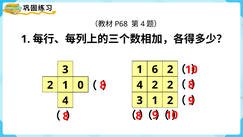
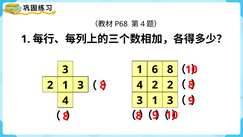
6 2: 2 -> 8
0 at (81, 85): 0 -> 3
2 at (170, 100): 2 -> 3
